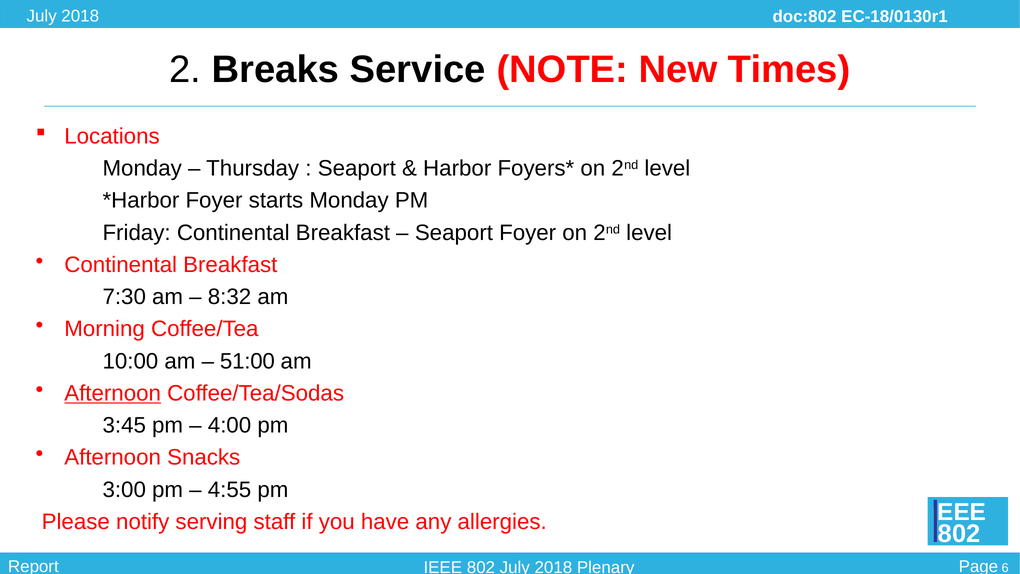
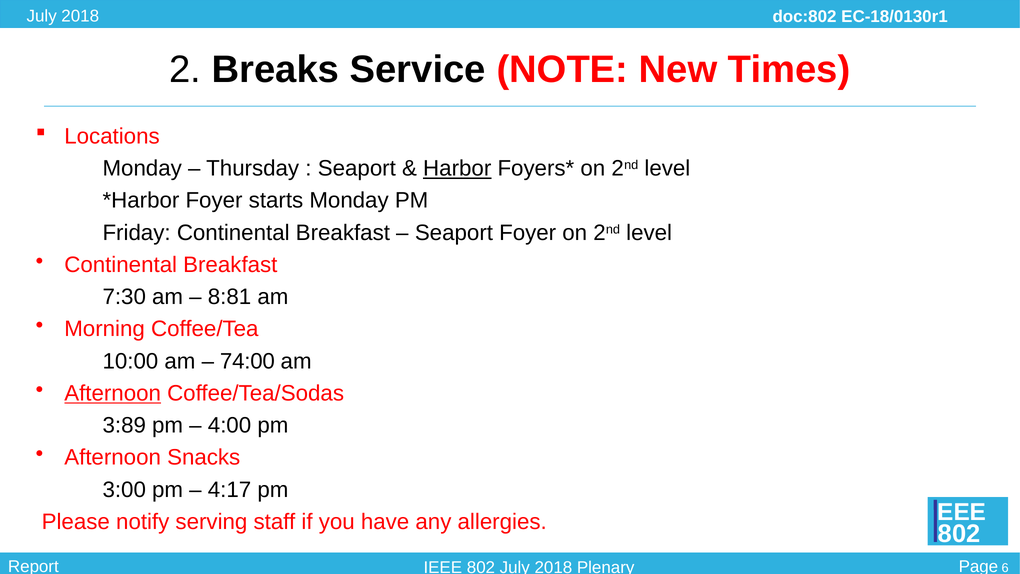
Harbor underline: none -> present
8:32: 8:32 -> 8:81
51:00: 51:00 -> 74:00
3:45: 3:45 -> 3:89
4:55: 4:55 -> 4:17
